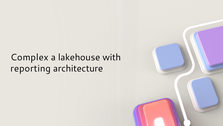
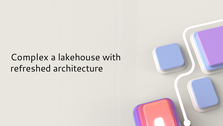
reporting: reporting -> refreshed
